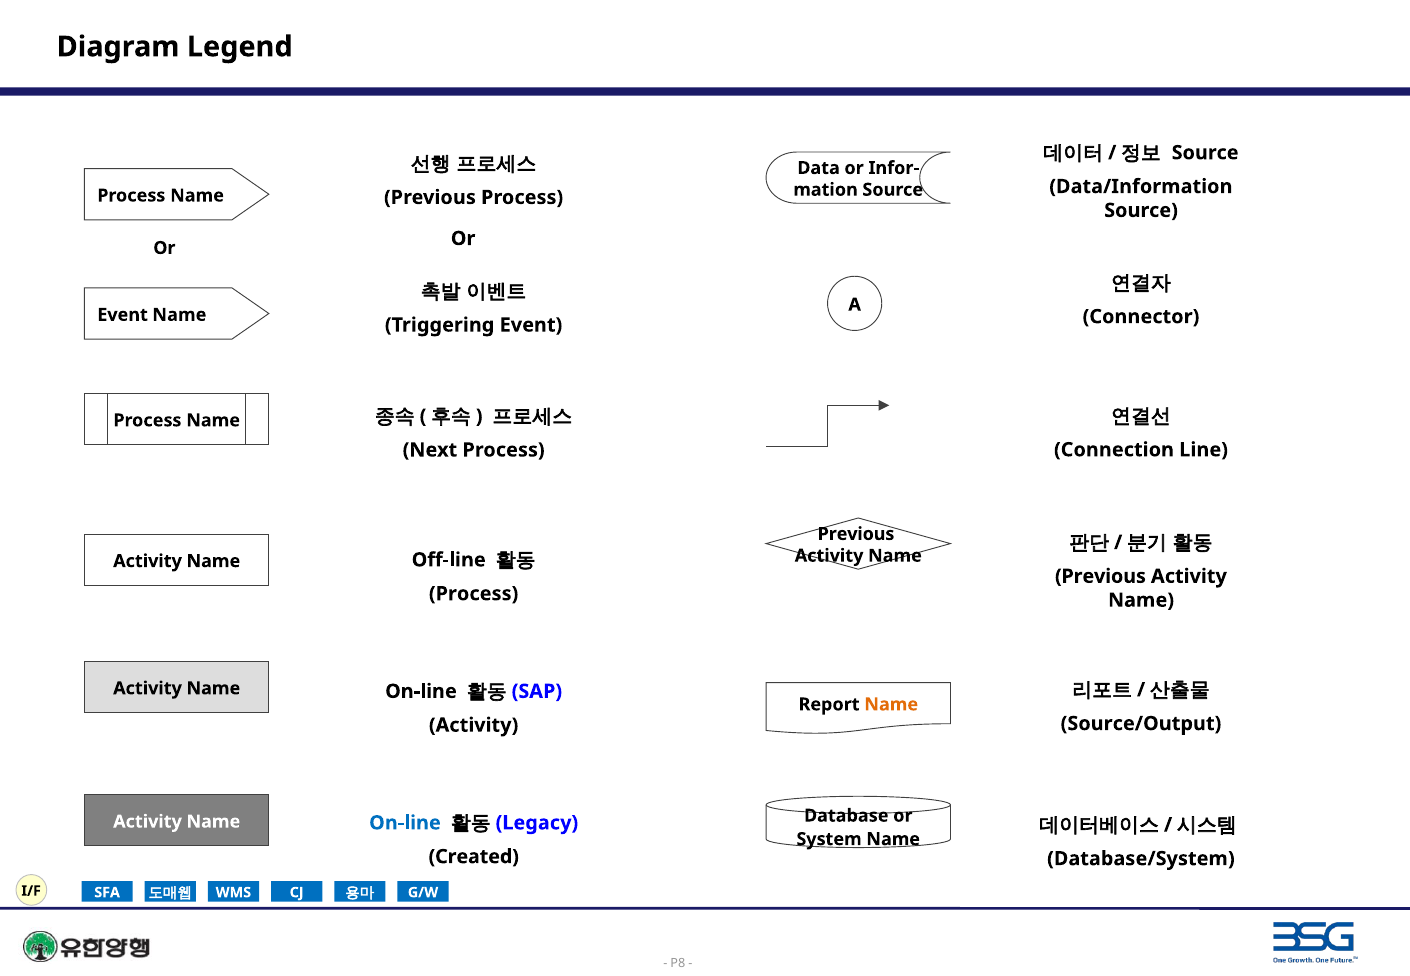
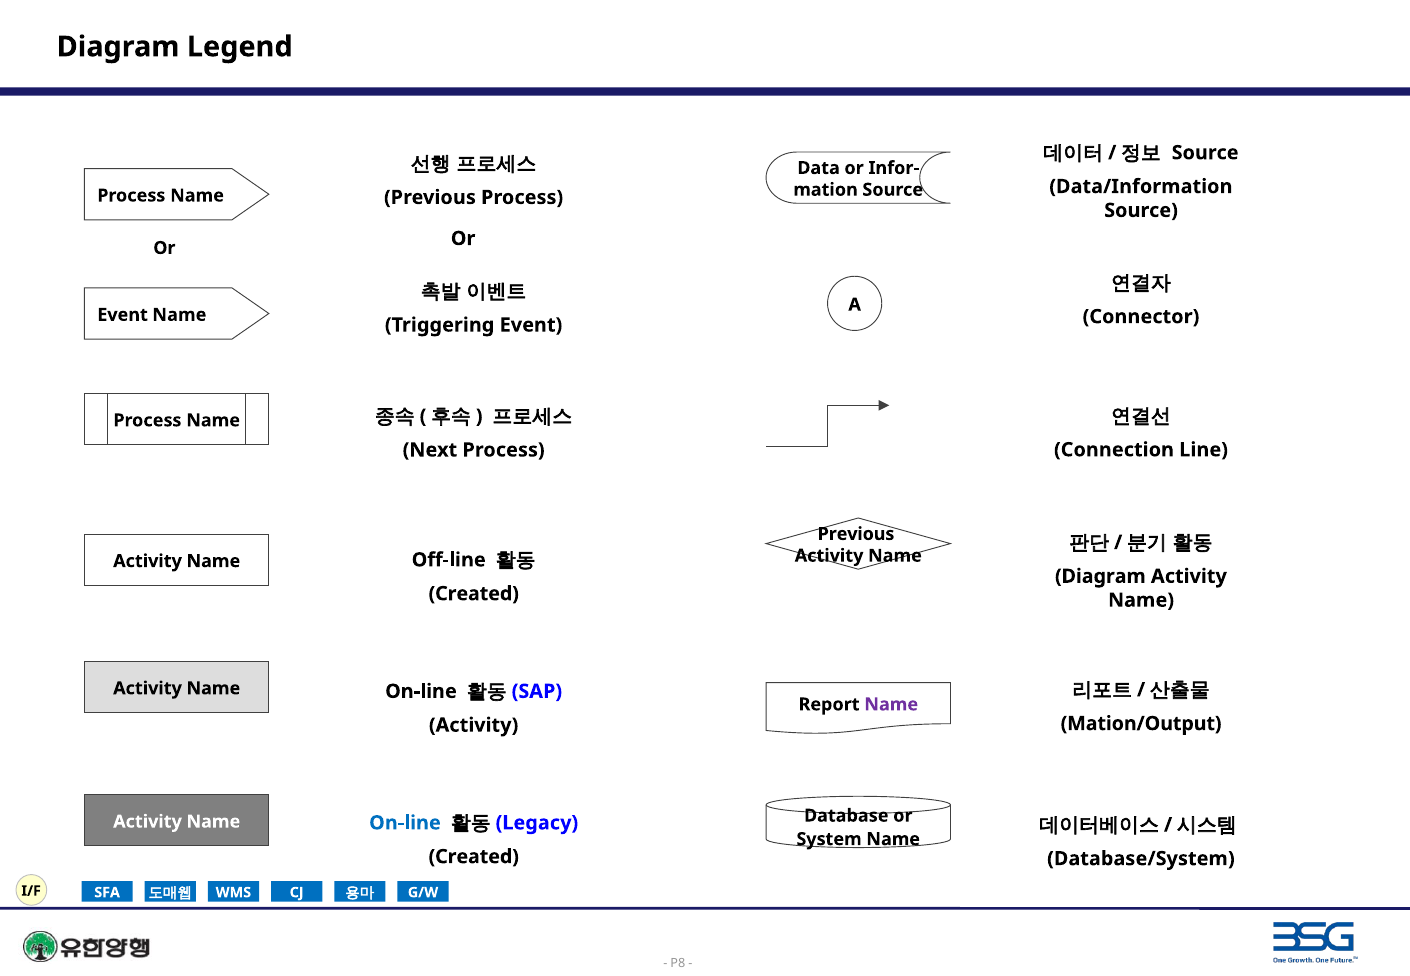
Previous at (1100, 576): Previous -> Diagram
Process at (474, 594): Process -> Created
Name at (891, 705) colour: orange -> purple
Source/Output: Source/Output -> Mation/Output
